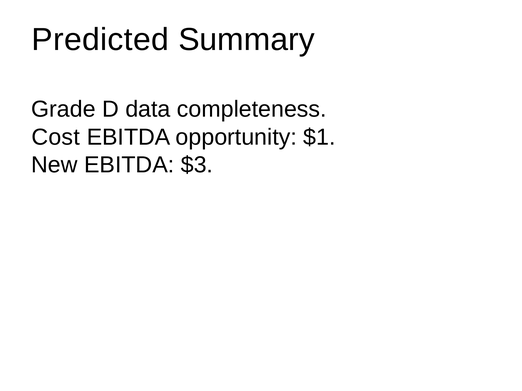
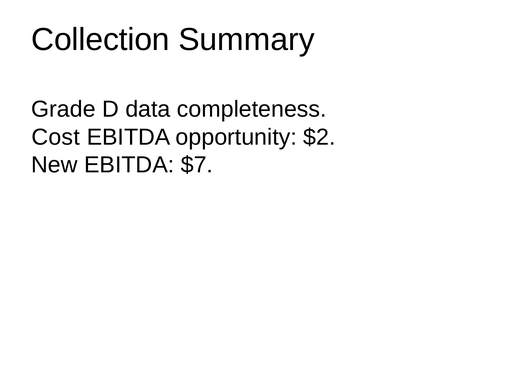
Predicted: Predicted -> Collection
$1: $1 -> $2
$3: $3 -> $7
